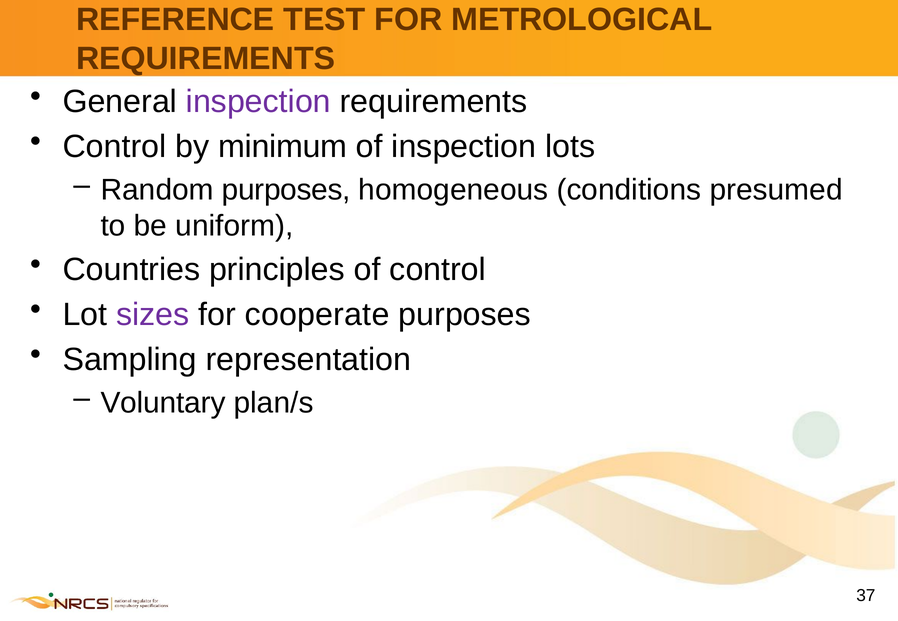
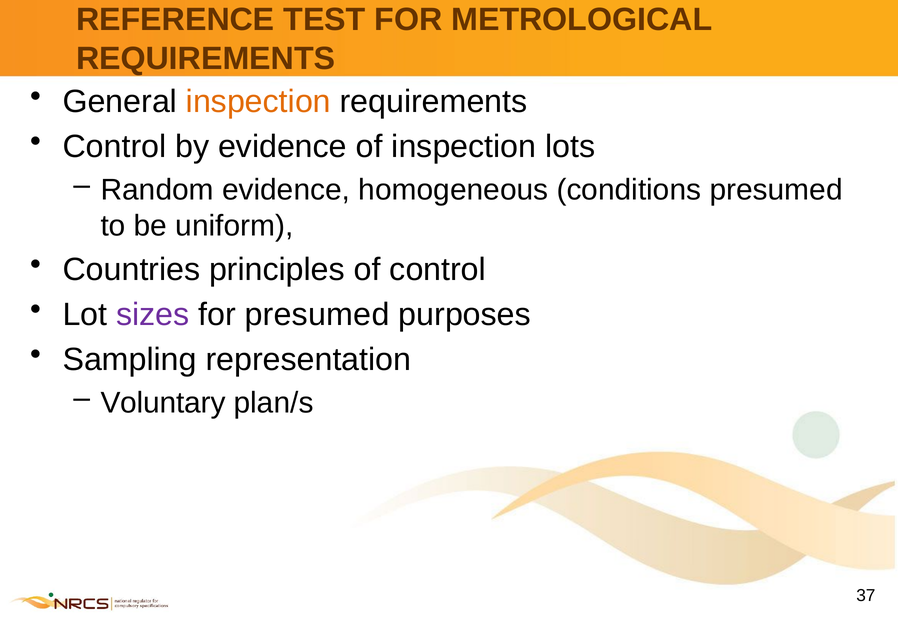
inspection at (258, 102) colour: purple -> orange
by minimum: minimum -> evidence
Random purposes: purposes -> evidence
for cooperate: cooperate -> presumed
